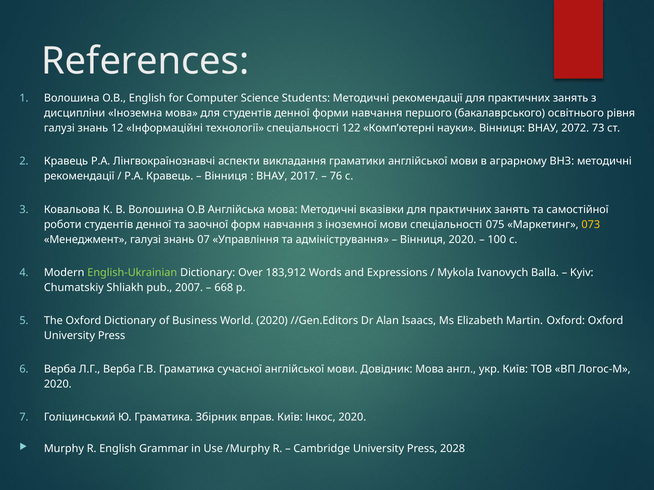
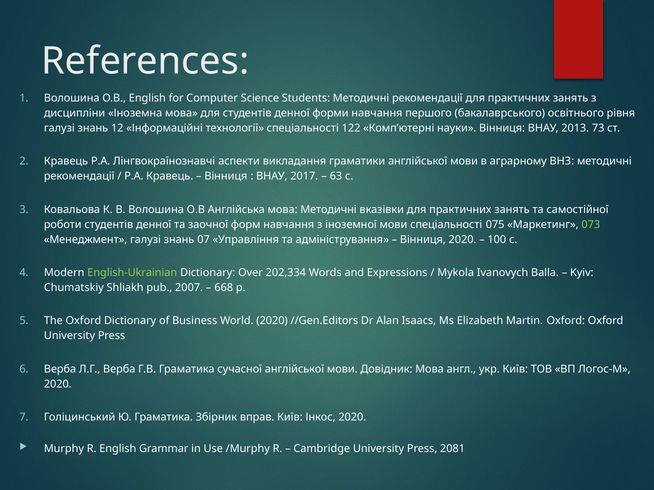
2072: 2072 -> 2013
76: 76 -> 63
073 colour: yellow -> light green
183,912: 183,912 -> 202,334
2028: 2028 -> 2081
